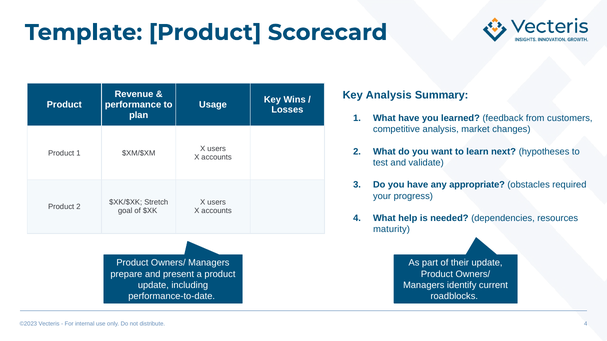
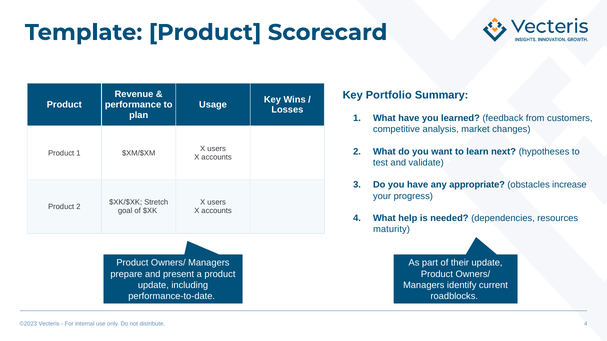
Key Analysis: Analysis -> Portfolio
required: required -> increase
